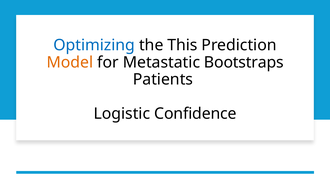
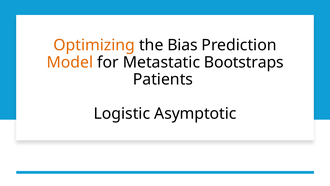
Optimizing colour: blue -> orange
This: This -> Bias
Confidence: Confidence -> Asymptotic
